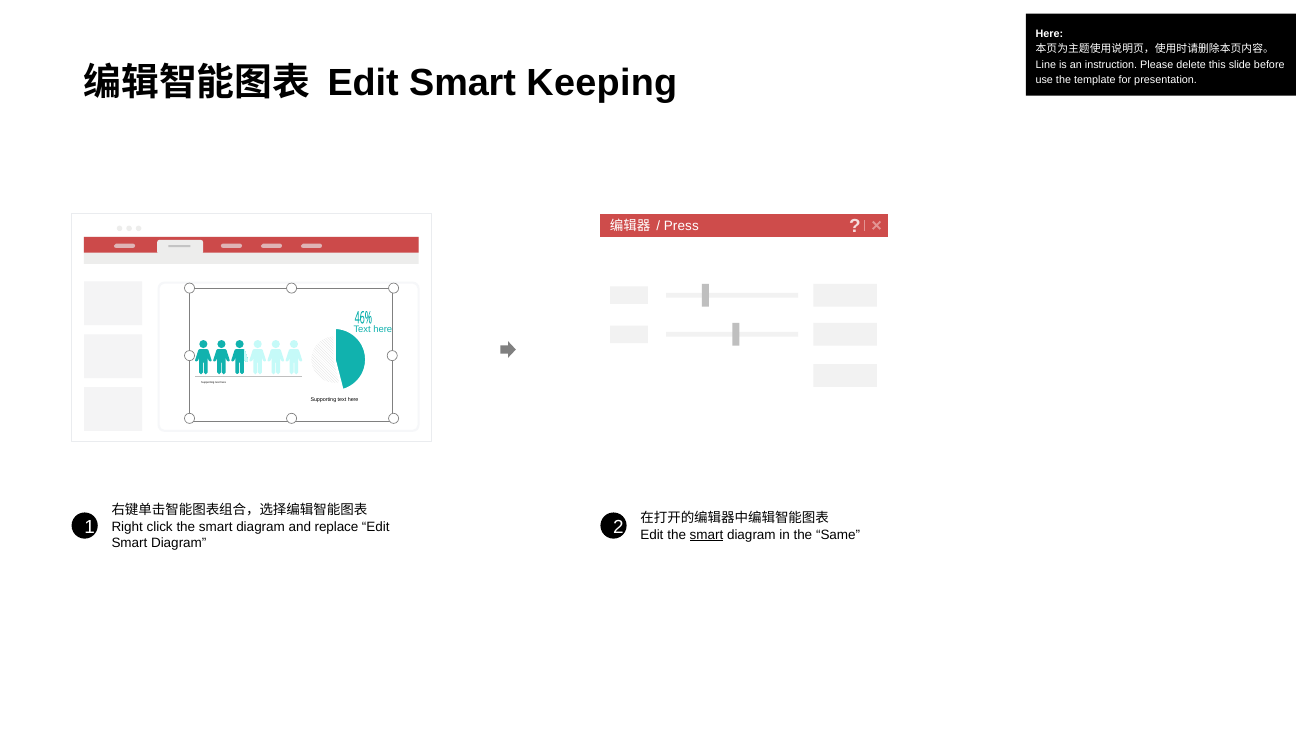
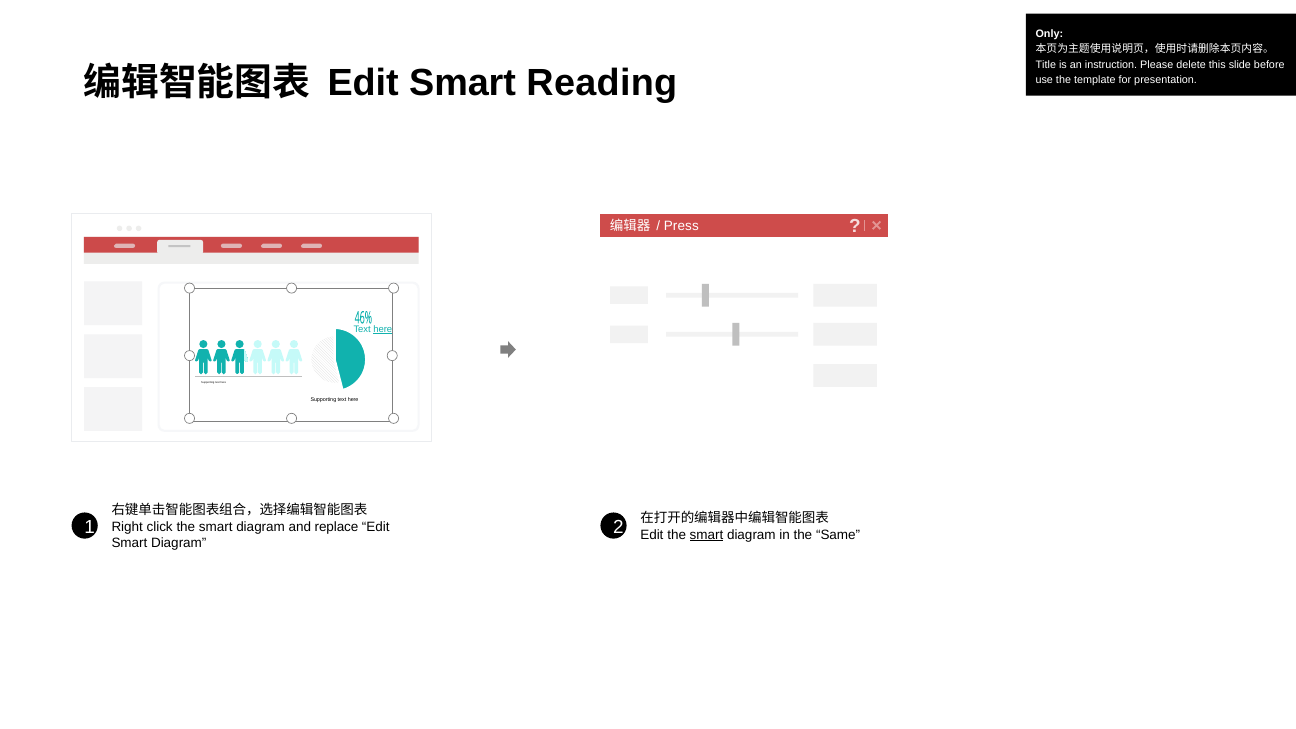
Here at (1049, 33): Here -> Only
Line: Line -> Title
Keeping: Keeping -> Reading
here at (383, 329) underline: none -> present
